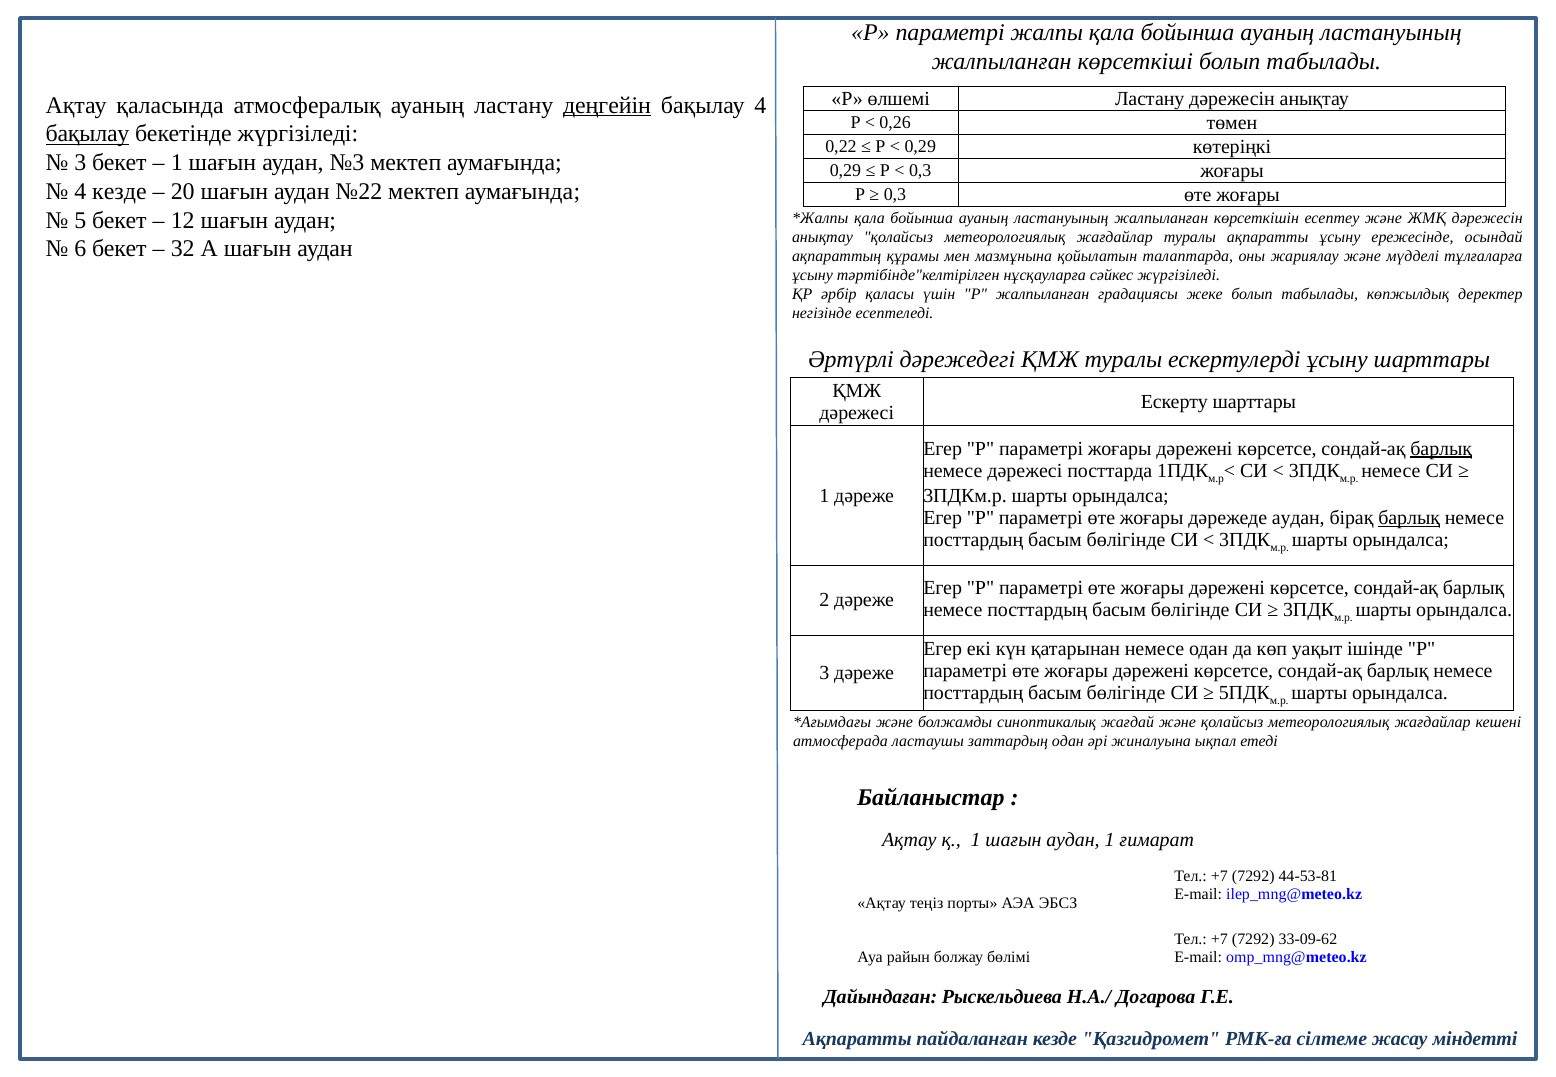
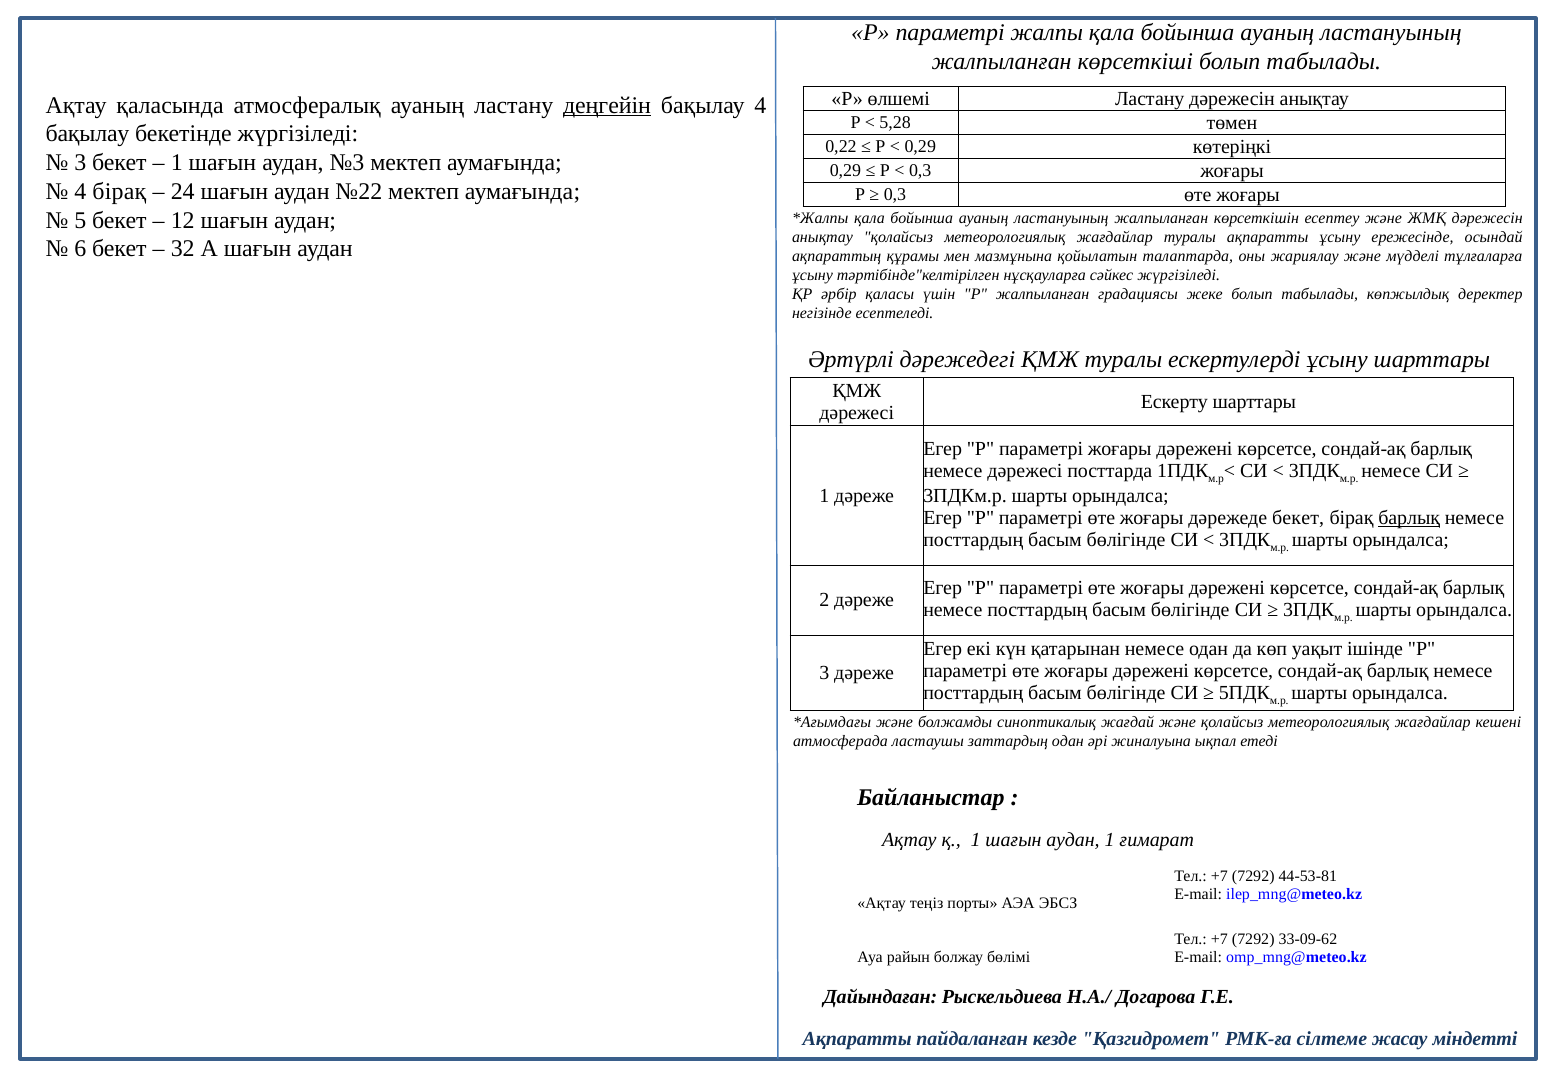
0,26: 0,26 -> 5,28
бақылау at (87, 134) underline: present -> none
4 кезде: кезде -> бірақ
20: 20 -> 24
барлық at (1441, 449) underline: present -> none
дәрежеде аудан: аудан -> бекет
